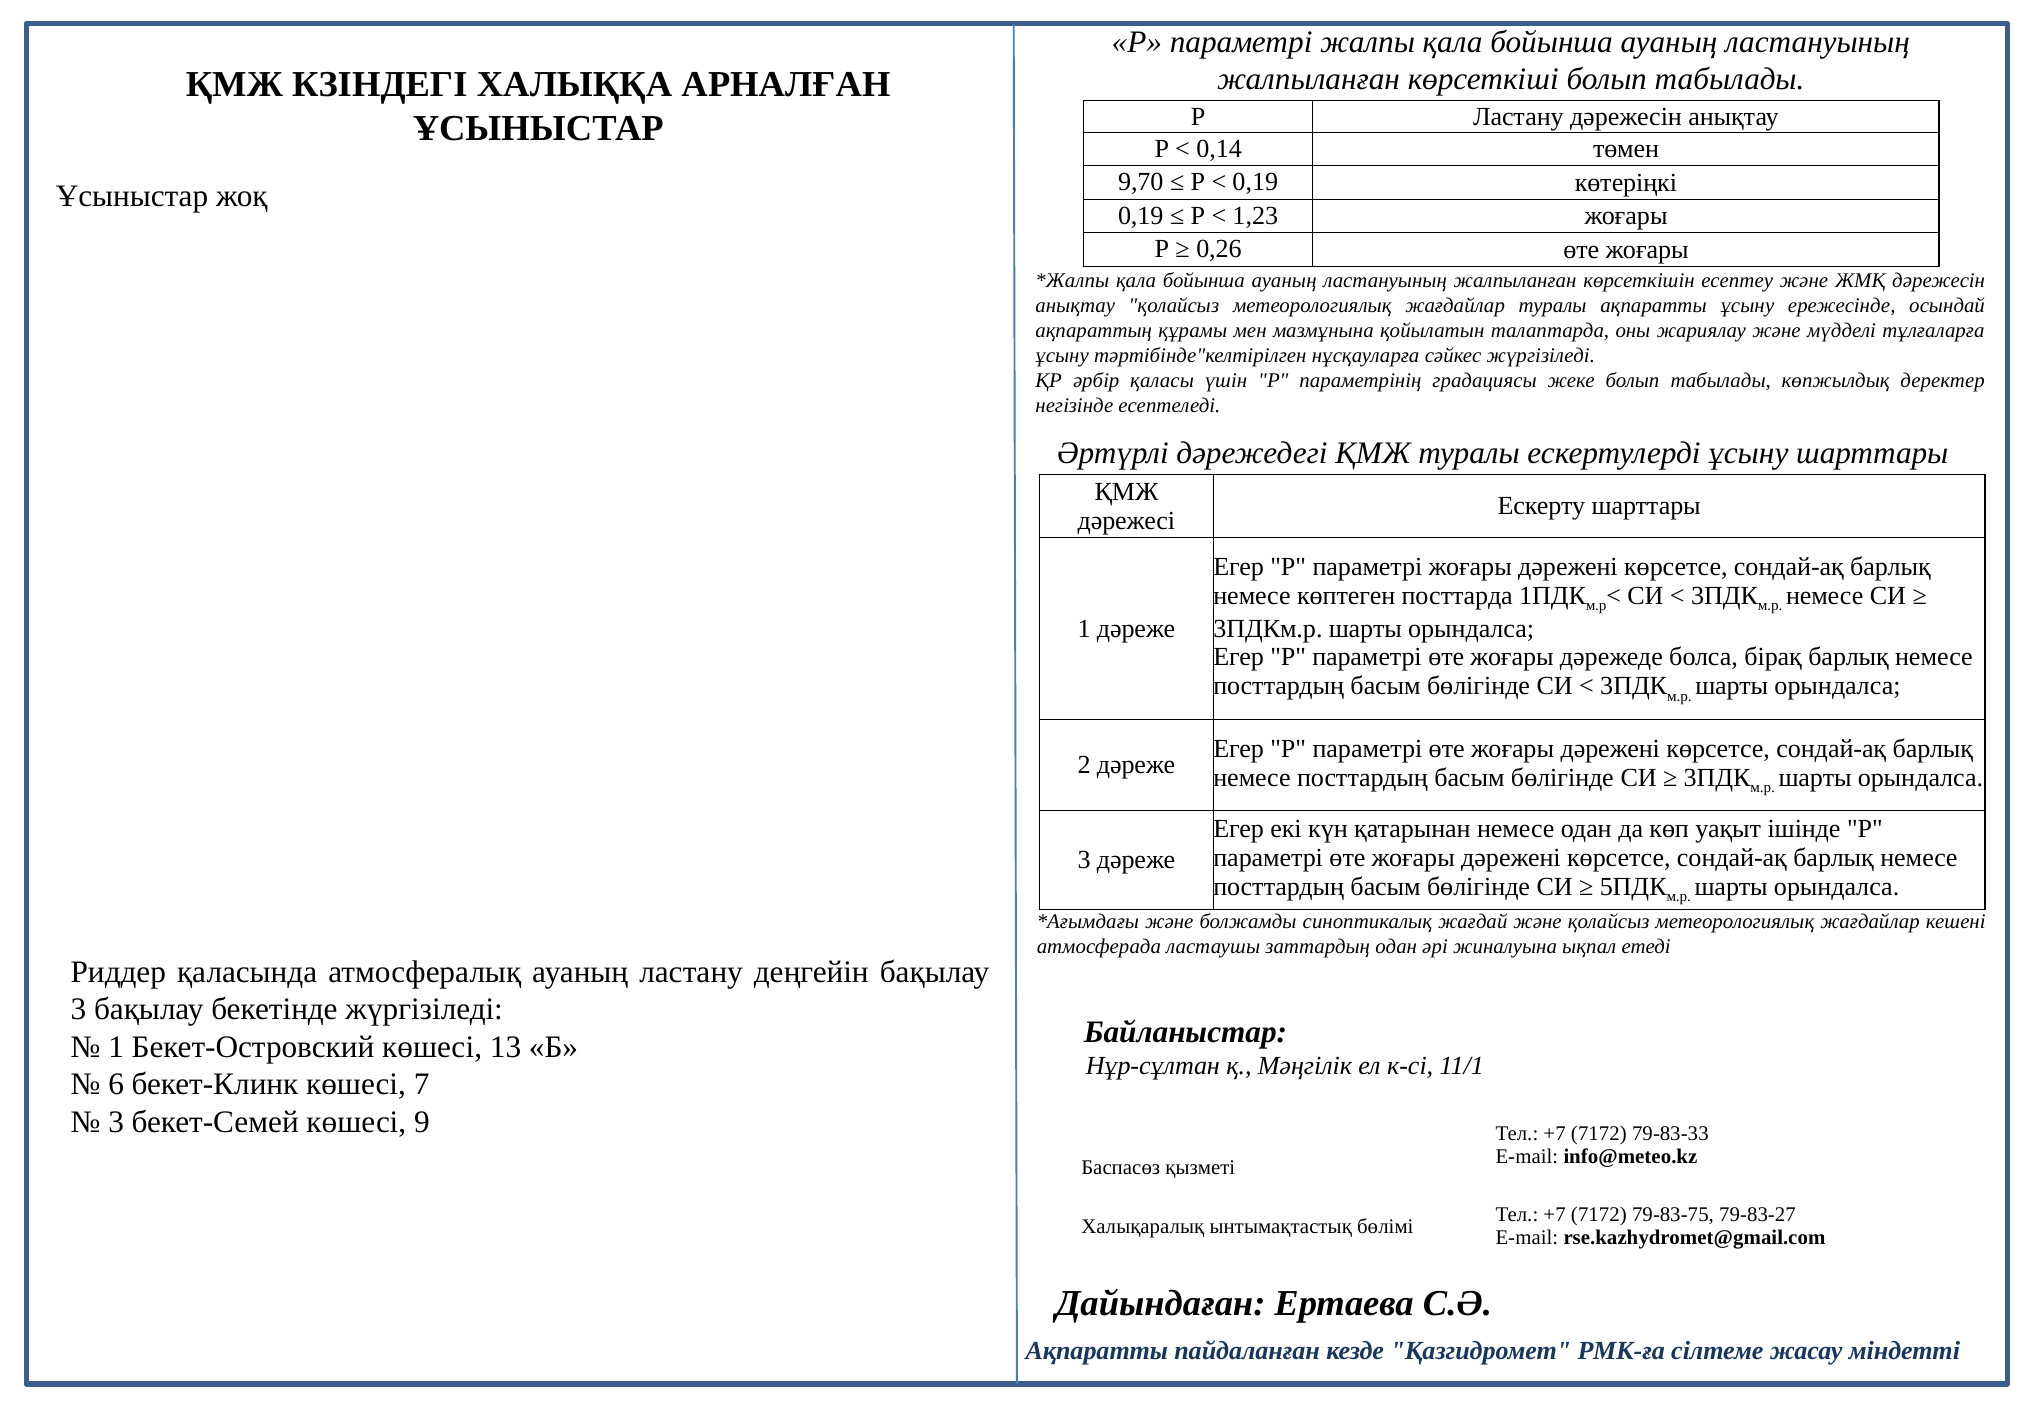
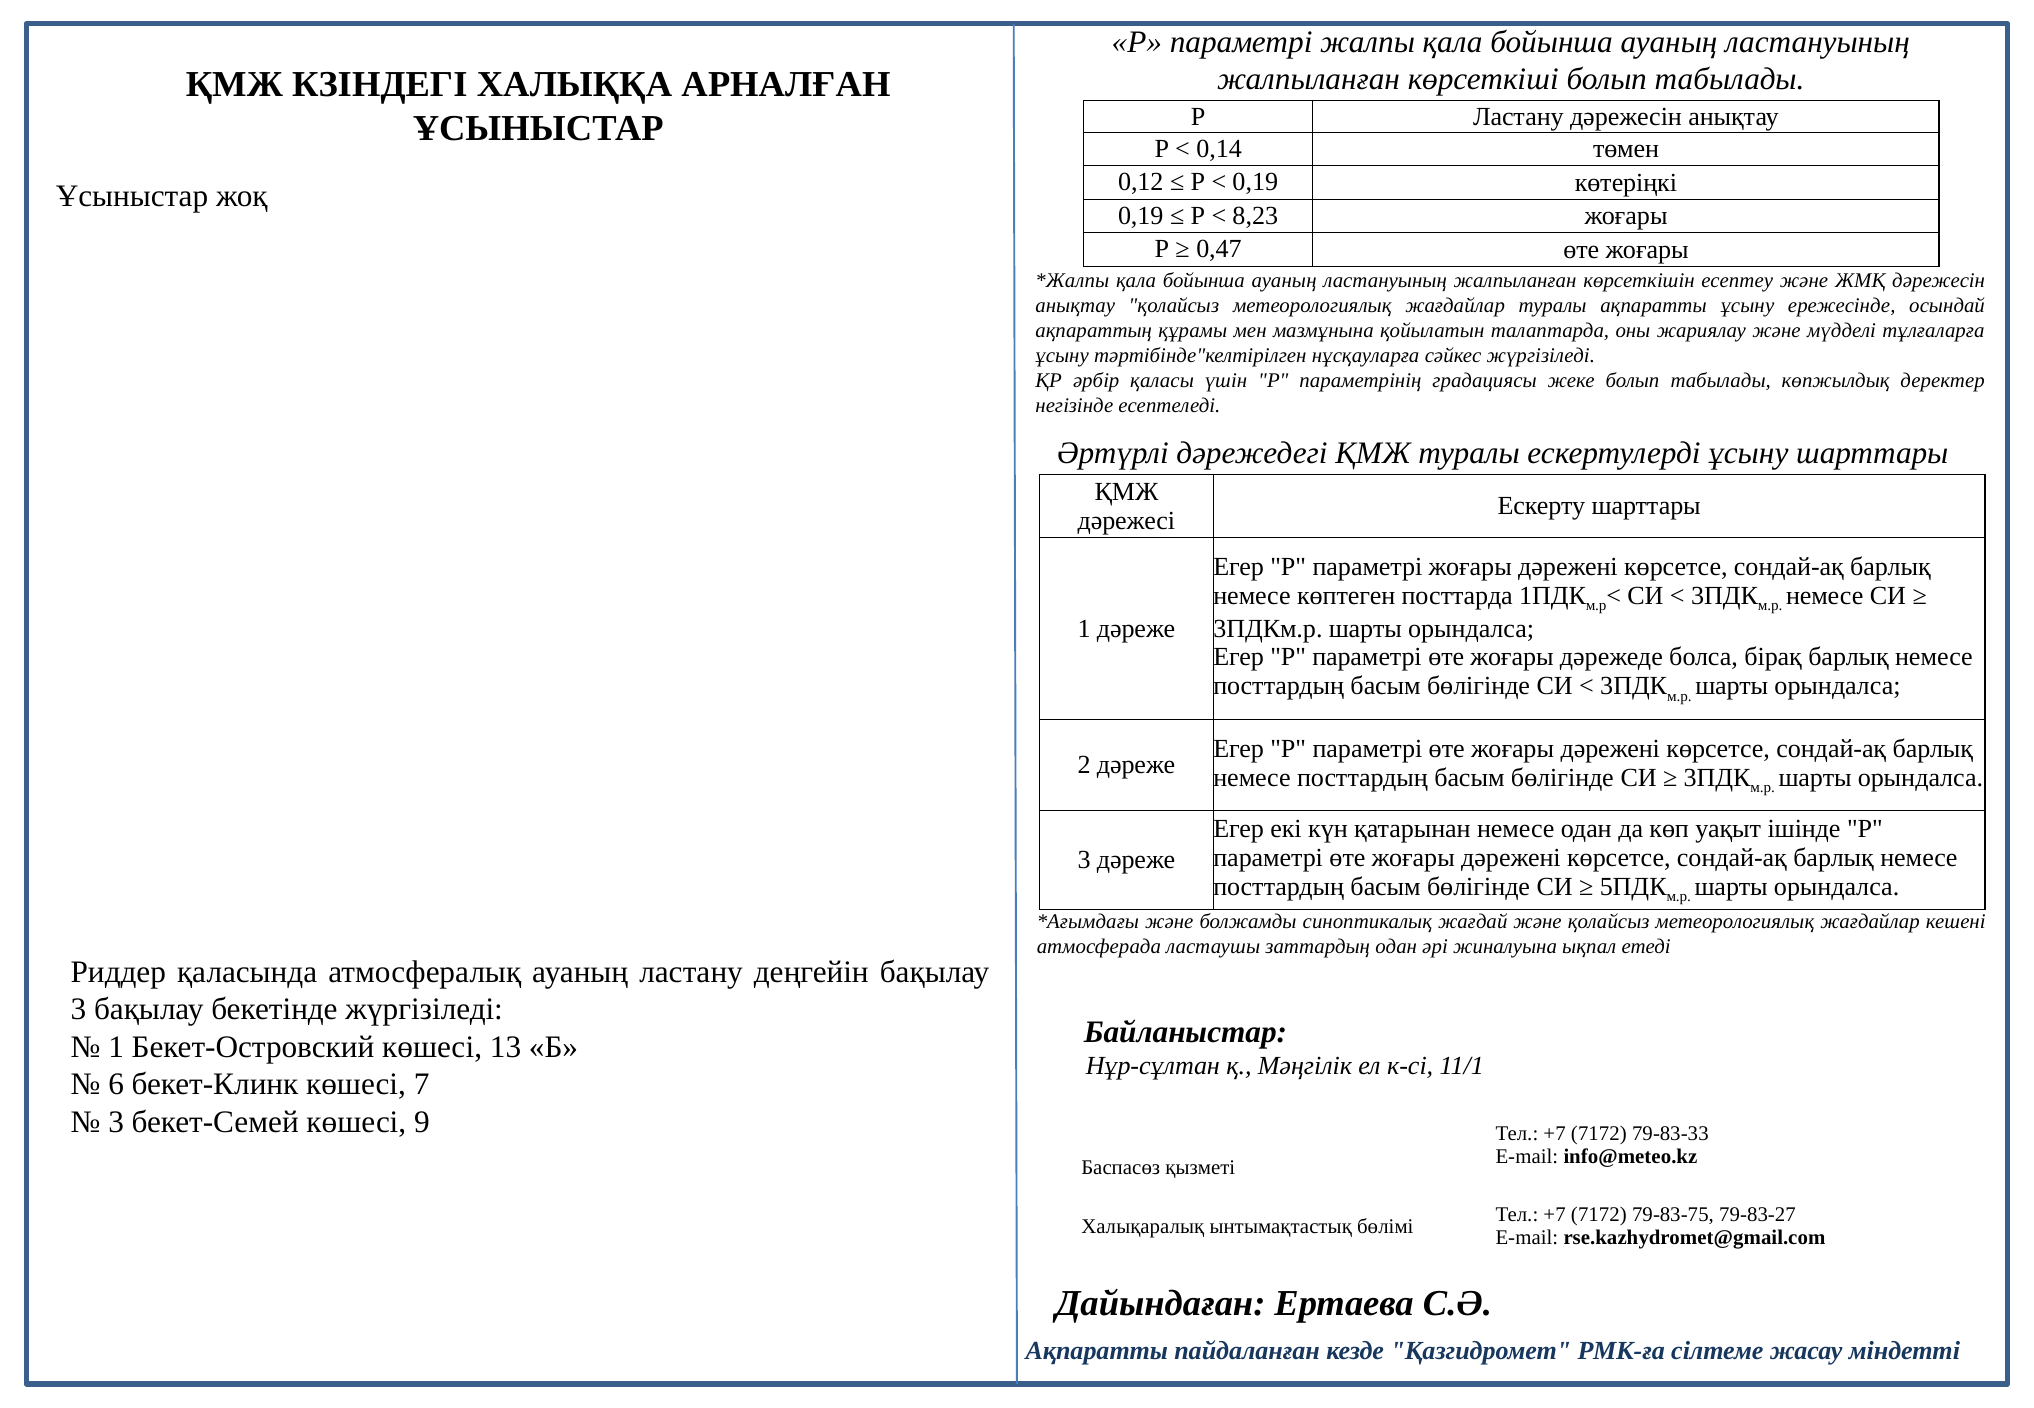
9,70: 9,70 -> 0,12
1,23: 1,23 -> 8,23
0,26: 0,26 -> 0,47
